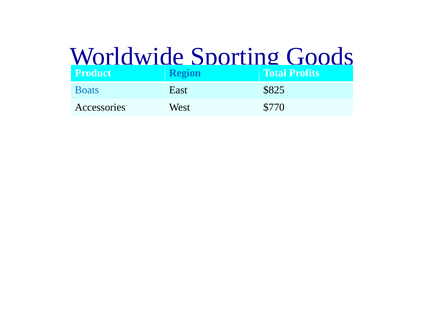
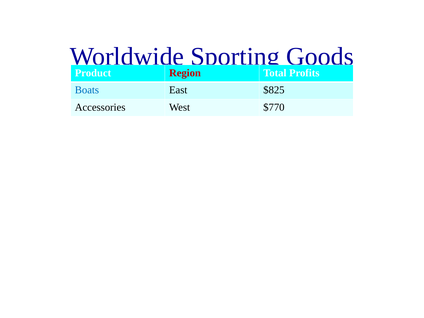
Region colour: blue -> red
